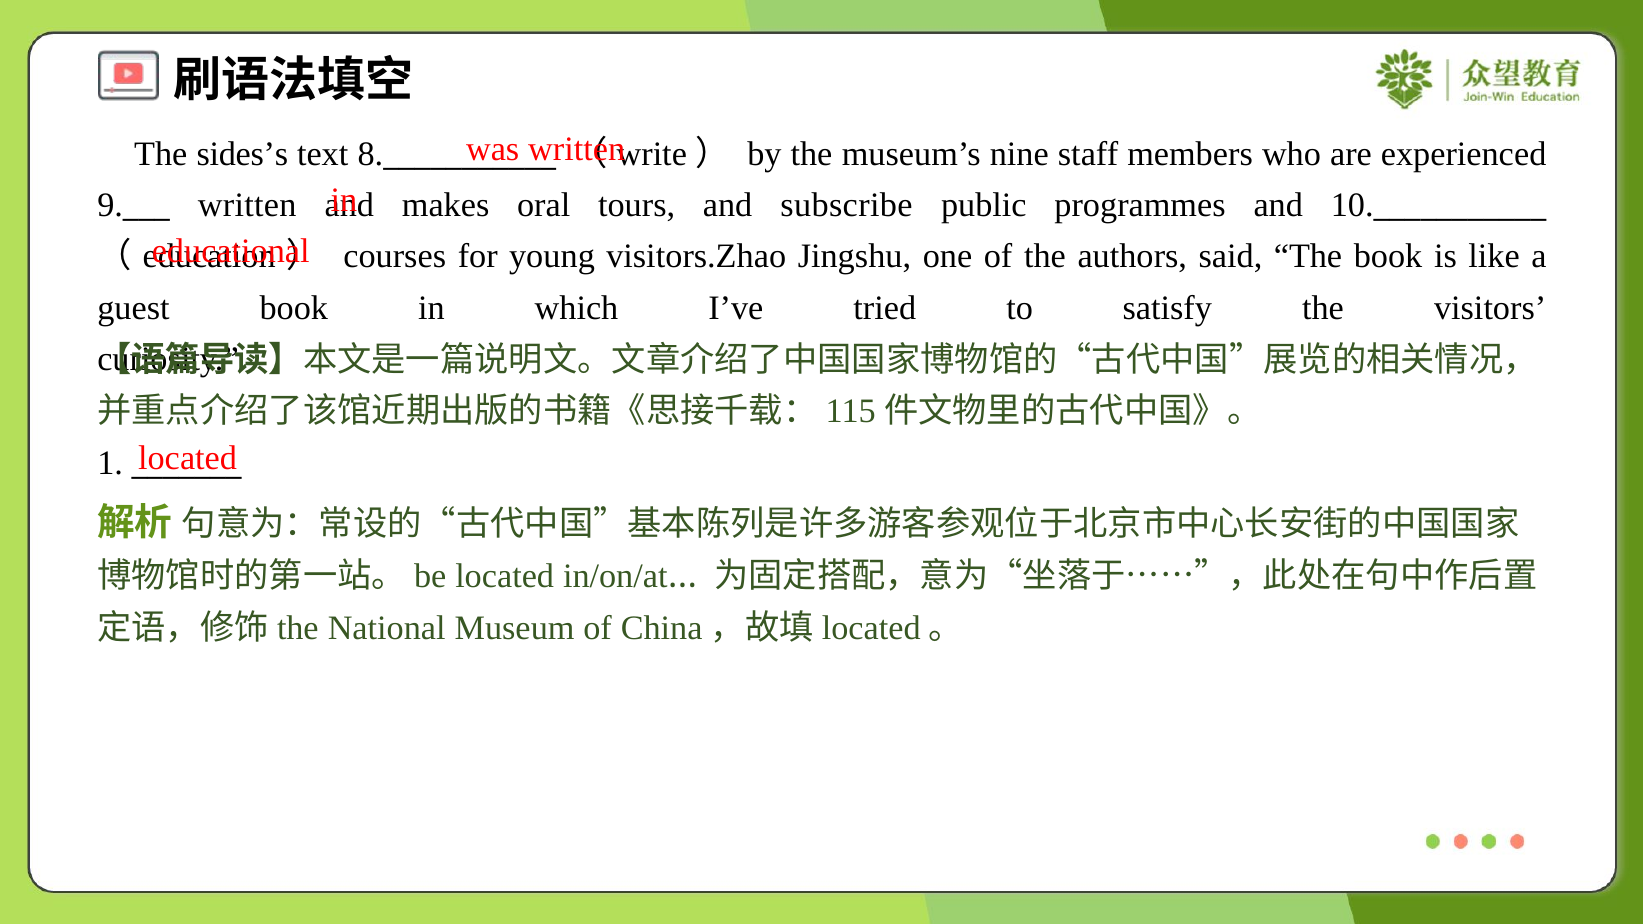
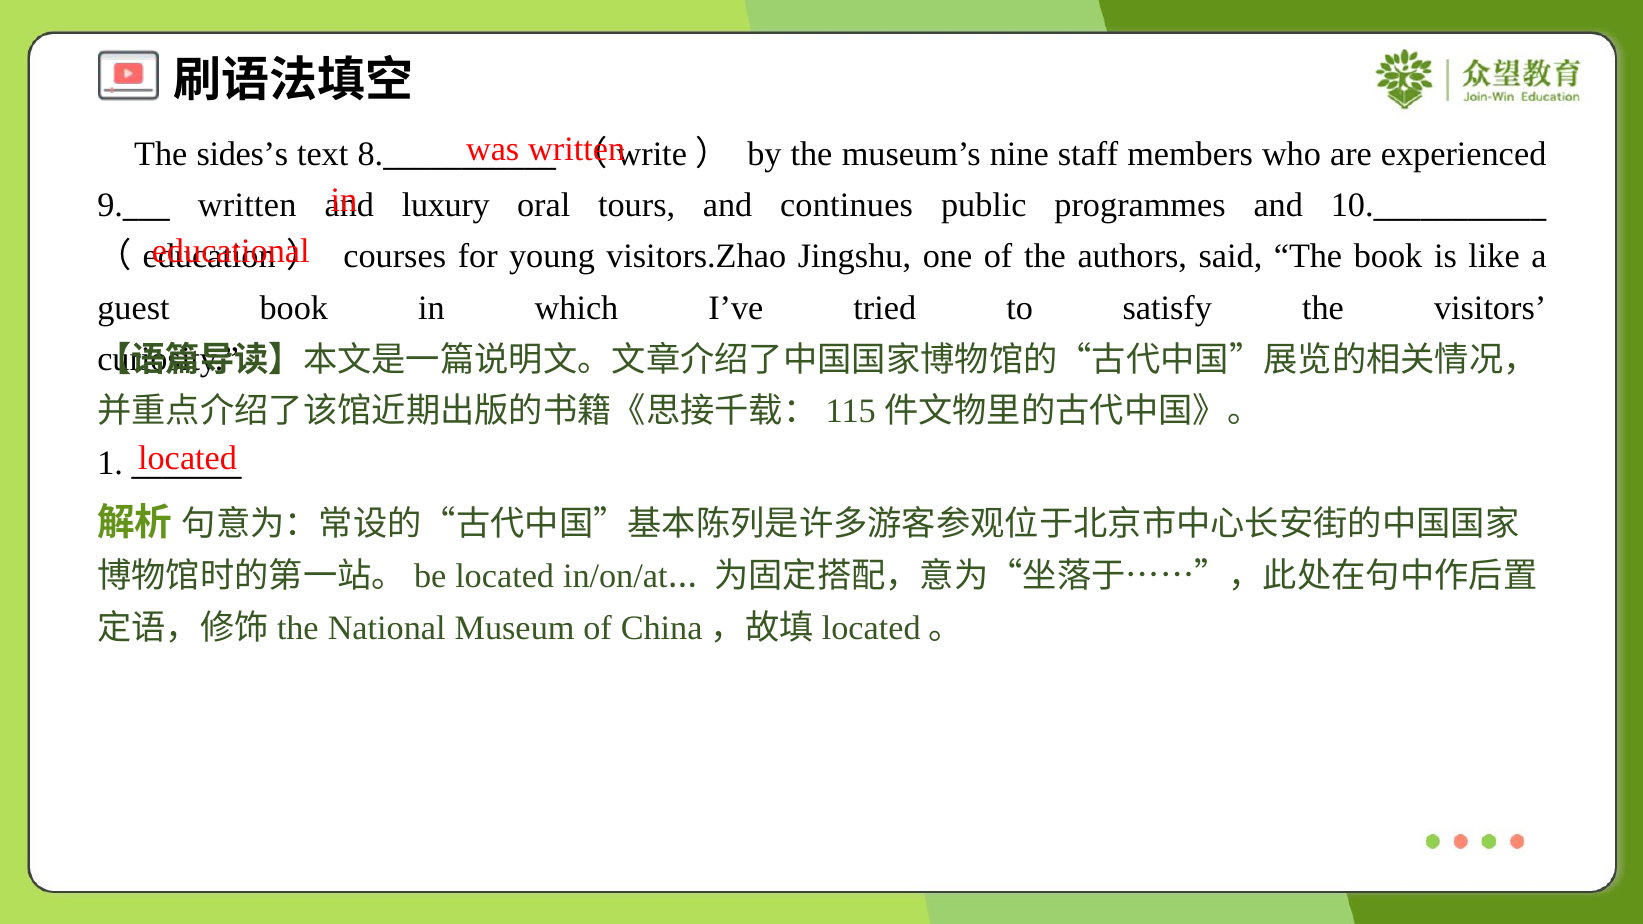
makes: makes -> luxury
subscribe: subscribe -> continues
